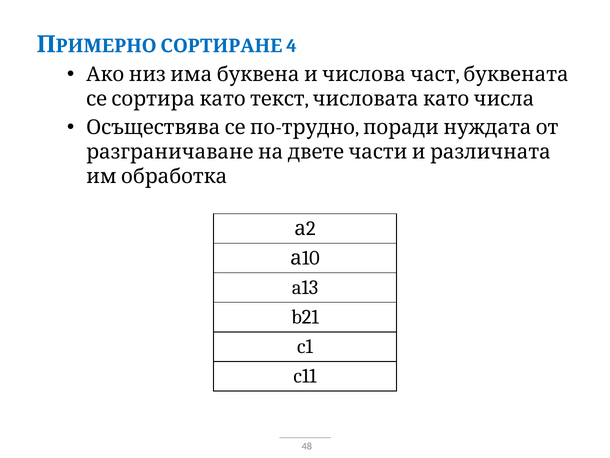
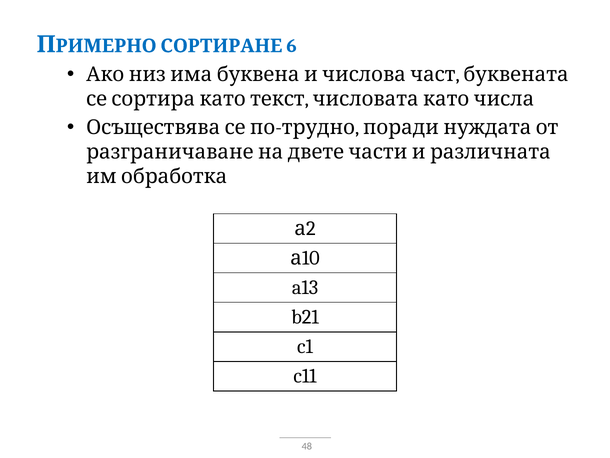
4: 4 -> 6
